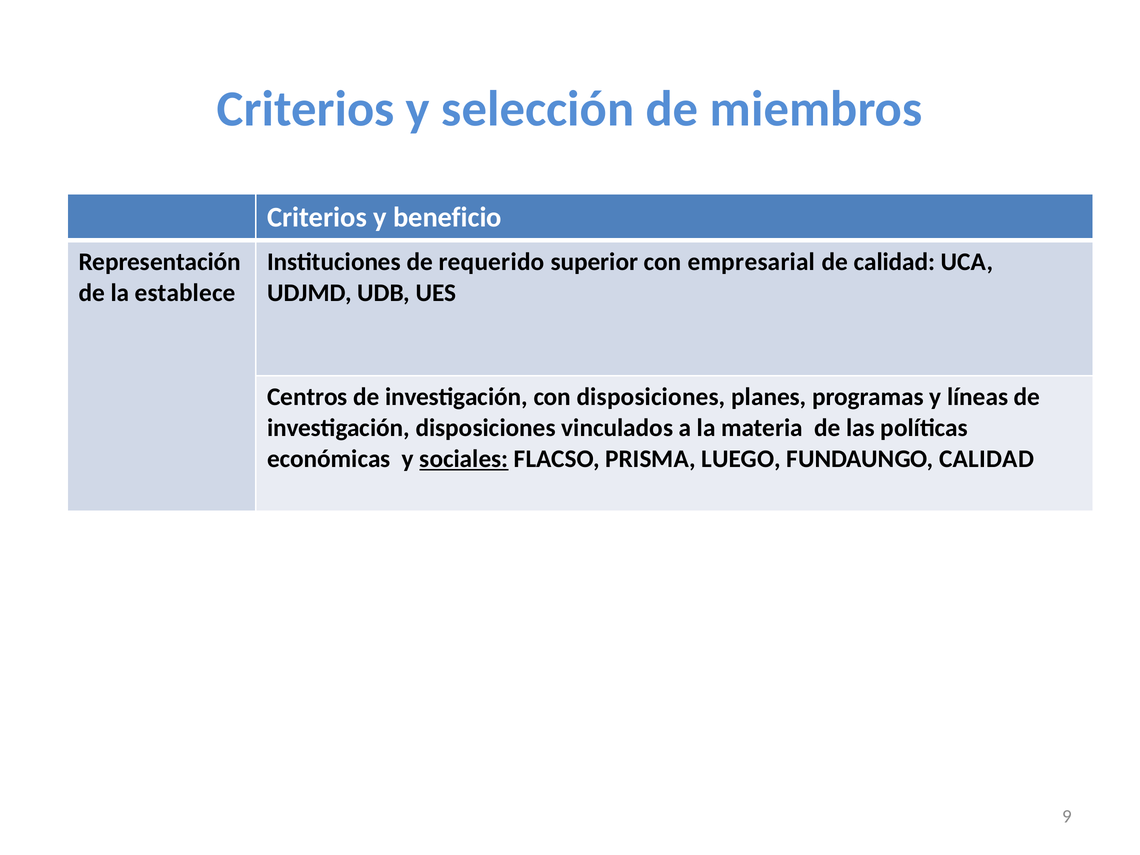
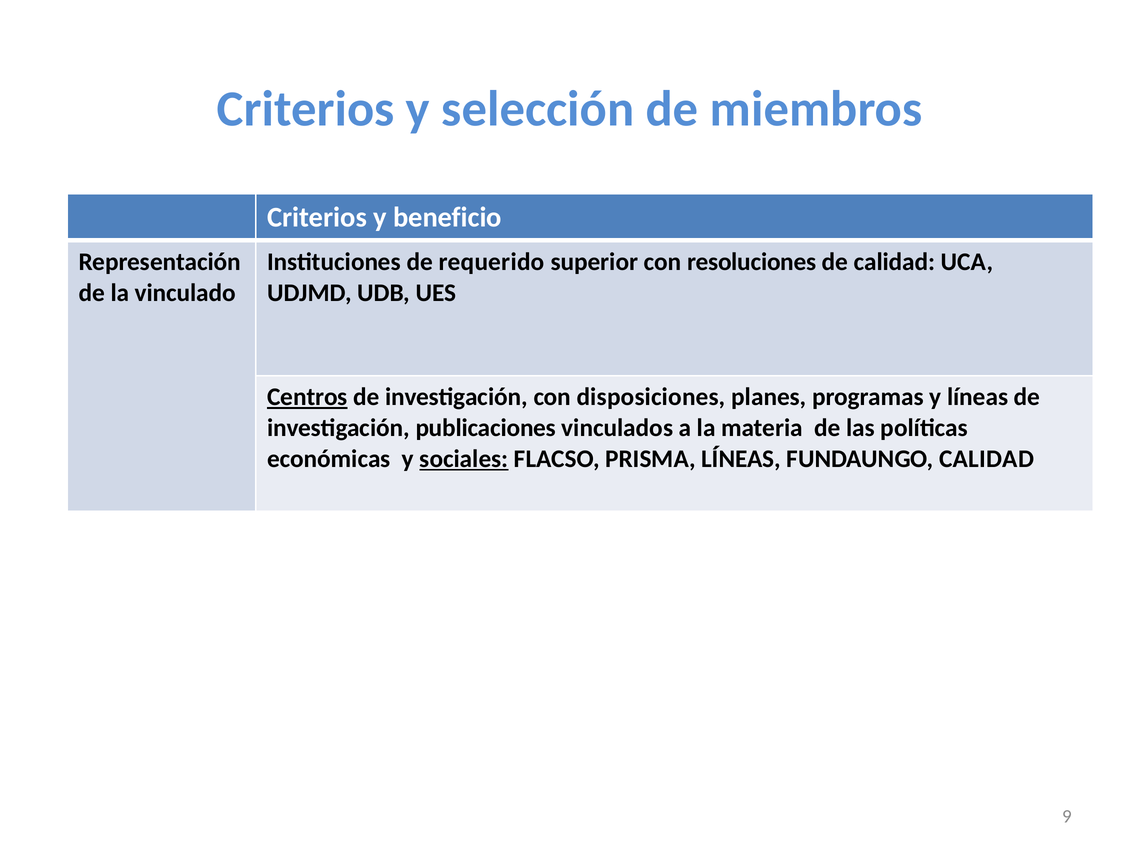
empresarial: empresarial -> resoluciones
establece: establece -> vinculado
Centros underline: none -> present
investigación disposiciones: disposiciones -> publicaciones
PRISMA LUEGO: LUEGO -> LÍNEAS
